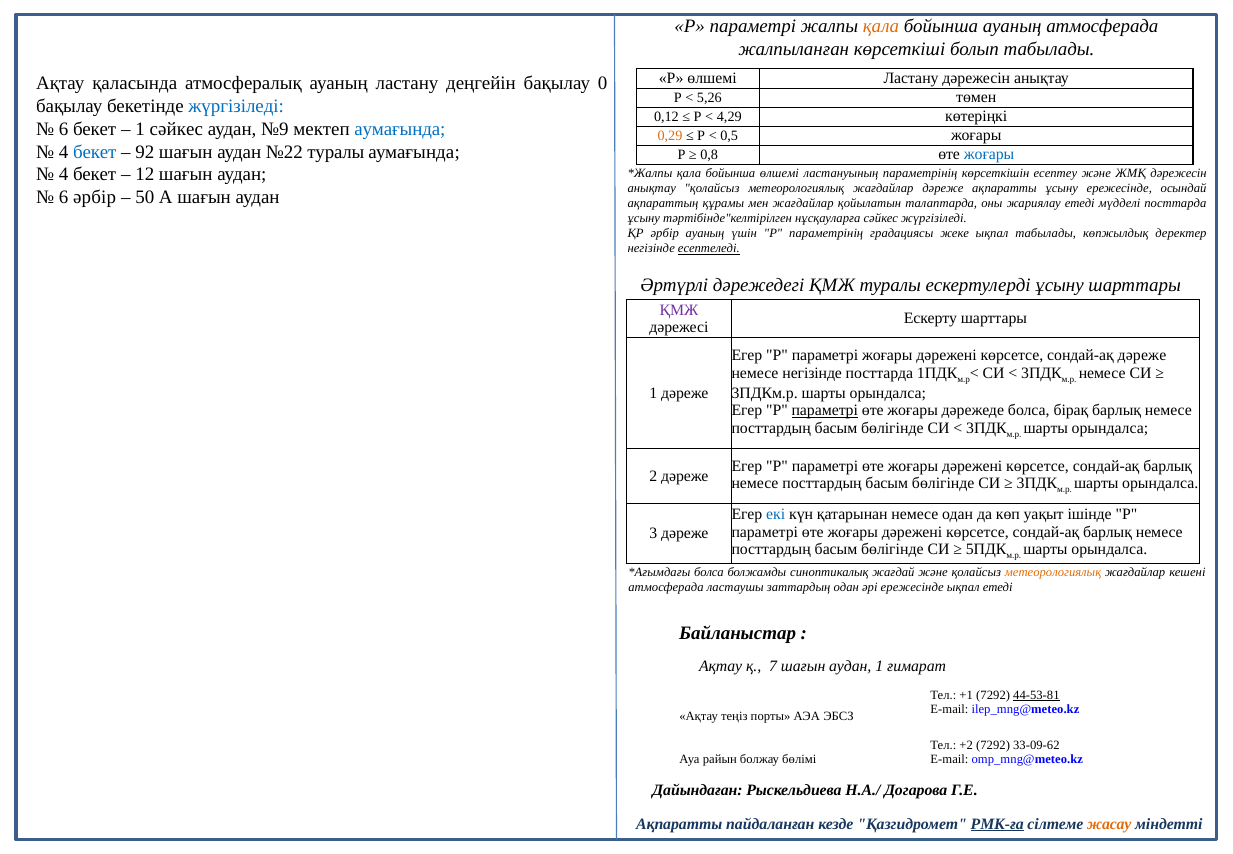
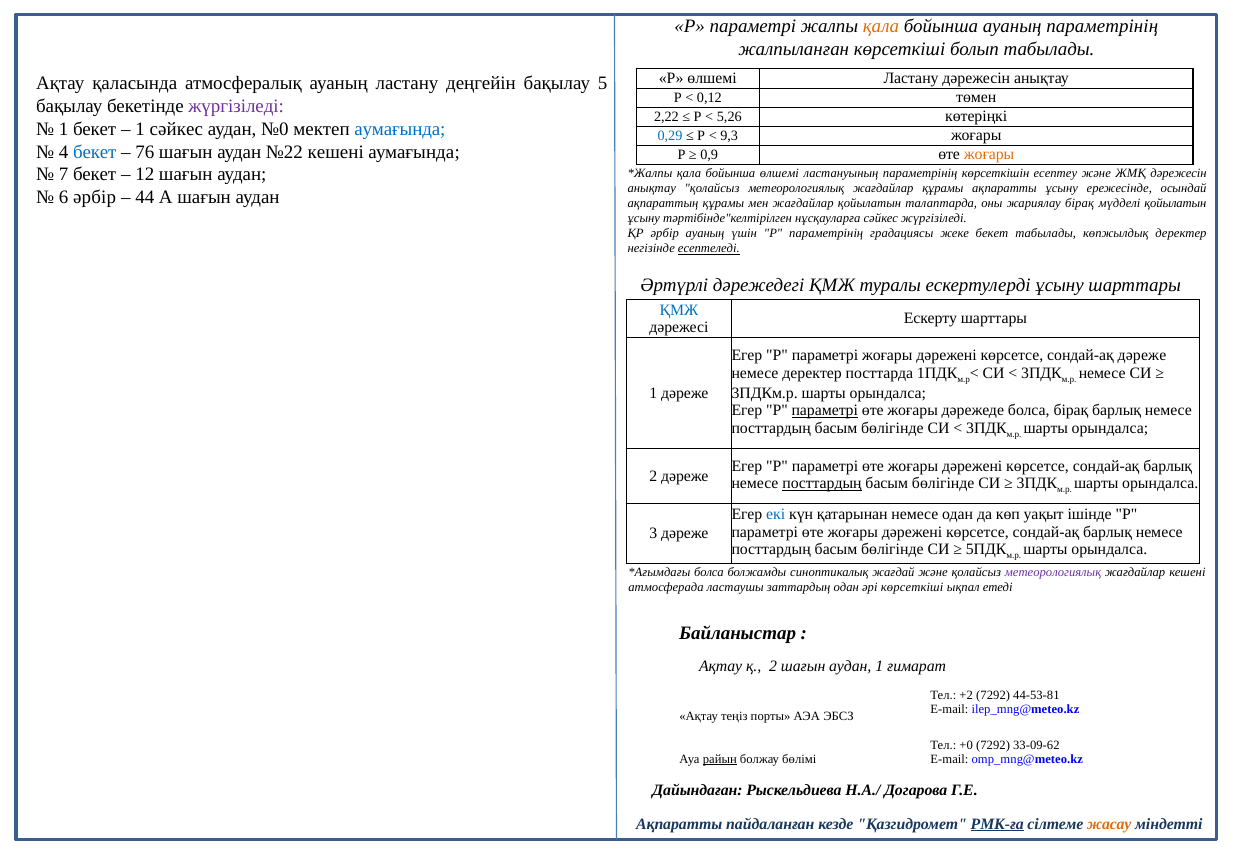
ауаның атмосферада: атмосферада -> параметрінің
0: 0 -> 5
5,26: 5,26 -> 0,12
жүргізіледі at (236, 106) colour: blue -> purple
0,12: 0,12 -> 2,22
4,29: 4,29 -> 5,26
6 at (64, 129): 6 -> 1
№9: №9 -> №0
0,29 colour: orange -> blue
0,5: 0,5 -> 9,3
92: 92 -> 76
№22 туралы: туралы -> кешені
0,8: 0,8 -> 0,9
жоғары at (989, 155) colour: blue -> orange
4 at (64, 175): 4 -> 7
жағдайлар дәреже: дәреже -> құрамы
50: 50 -> 44
жариялау етеді: етеді -> бірақ
мүдделі посттарда: посттарда -> қойылатын
жеке ықпал: ықпал -> бекет
ҚМЖ at (679, 310) colour: purple -> blue
немесе негізінде: негізінде -> деректер
посттардың at (822, 483) underline: none -> present
метеорологиялық at (1053, 572) colour: orange -> purple
әрі ережесінде: ережесінде -> көрсеткіші
қ 7: 7 -> 2
+1: +1 -> +2
44-53-81 underline: present -> none
+2: +2 -> +0
райын underline: none -> present
